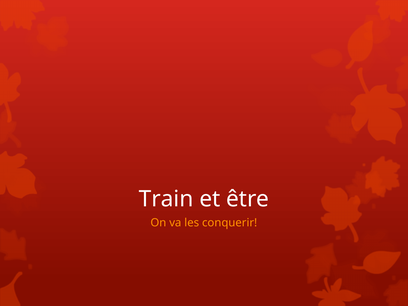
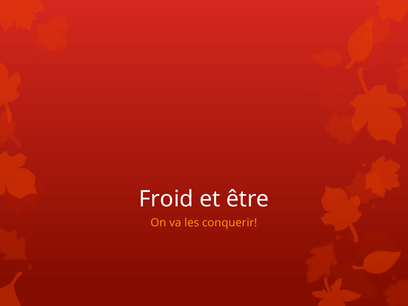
Train: Train -> Froid
